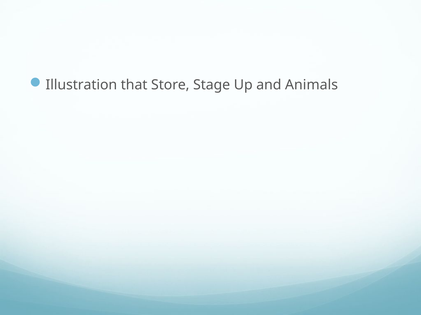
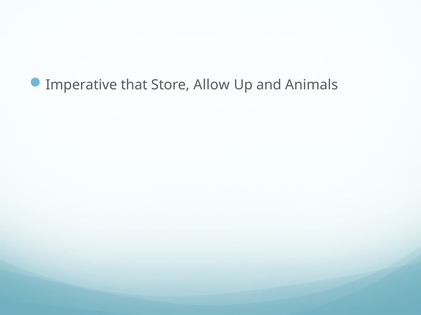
Illustration: Illustration -> Imperative
Stage: Stage -> Allow
